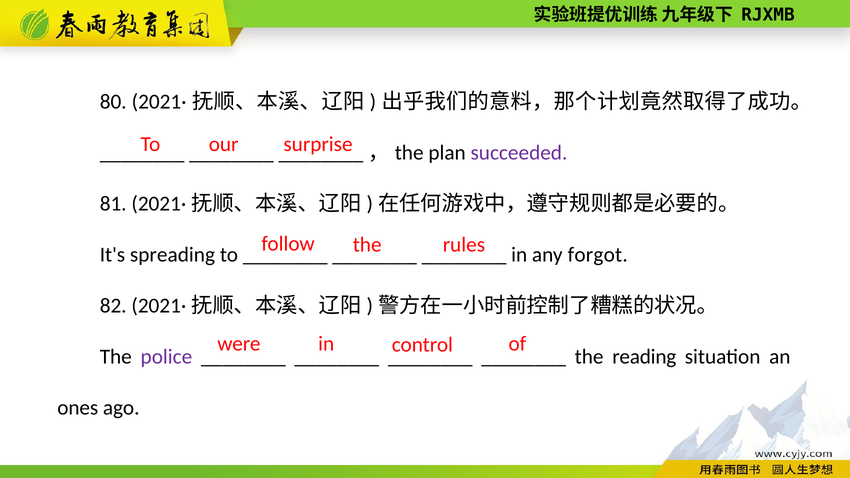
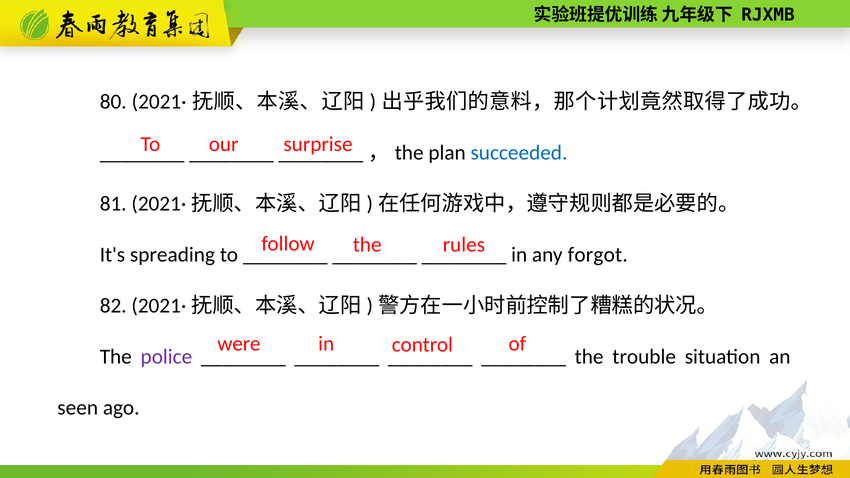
succeeded colour: purple -> blue
reading: reading -> trouble
ones: ones -> seen
